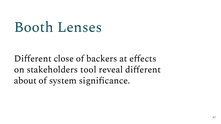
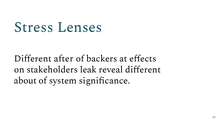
Booth: Booth -> Stress
close: close -> after
tool: tool -> leak
